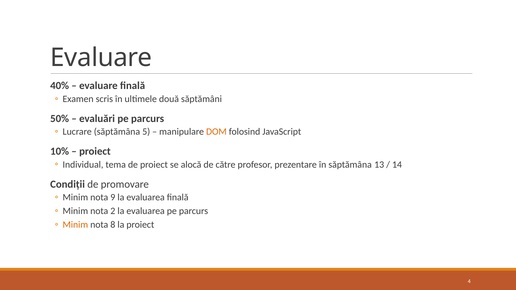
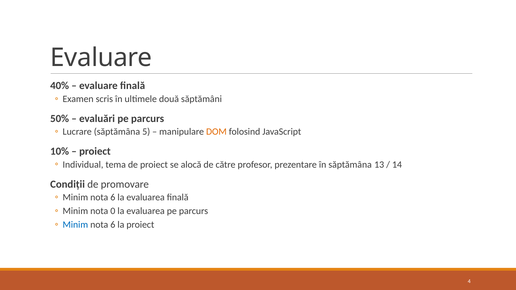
9 at (113, 197): 9 -> 6
2: 2 -> 0
Minim at (75, 225) colour: orange -> blue
8 at (113, 225): 8 -> 6
